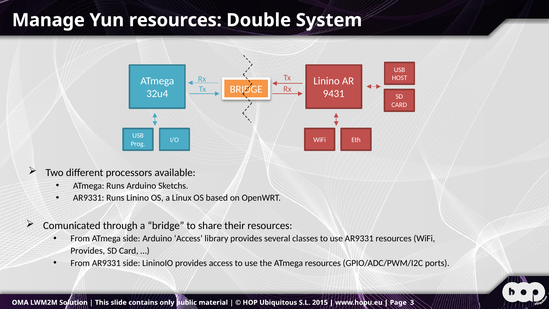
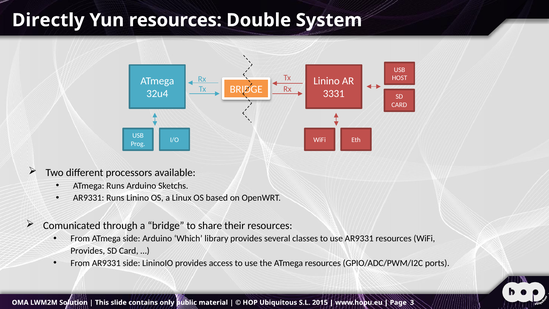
Manage: Manage -> Directly
9431: 9431 -> 3331
Arduino Access: Access -> Which
